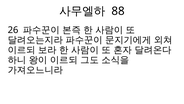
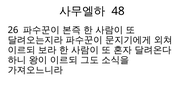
88: 88 -> 48
